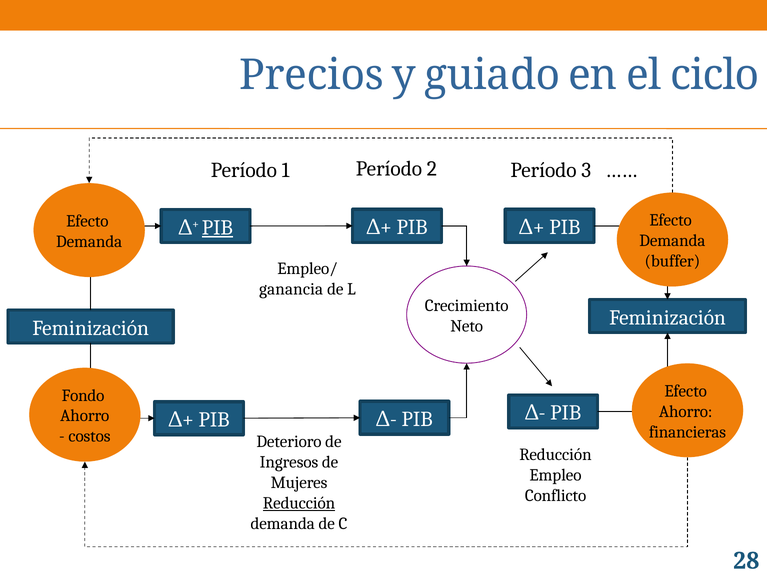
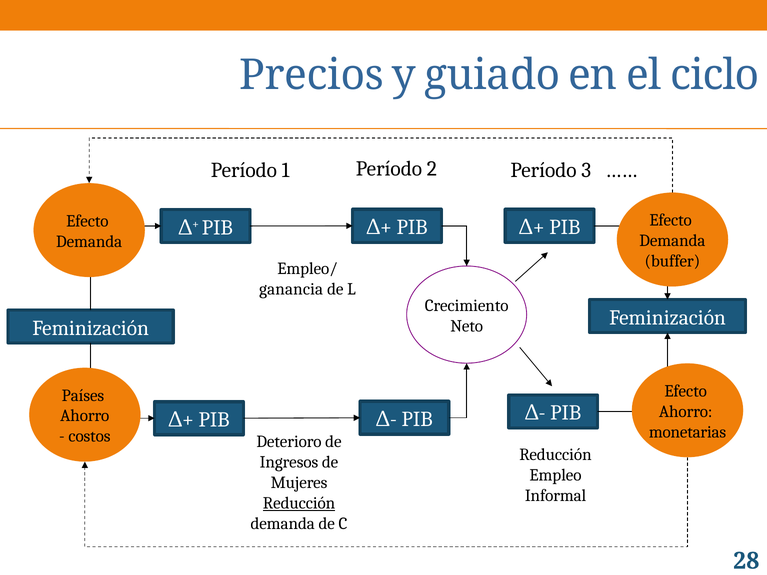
PIB at (217, 228) underline: present -> none
Fondo: Fondo -> Países
financieras: financieras -> monetarias
Conflicto: Conflicto -> Informal
